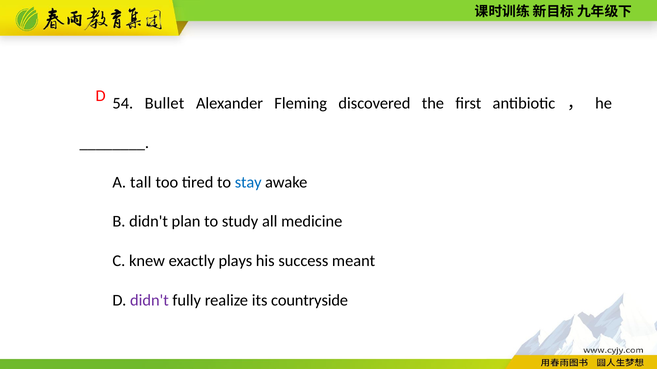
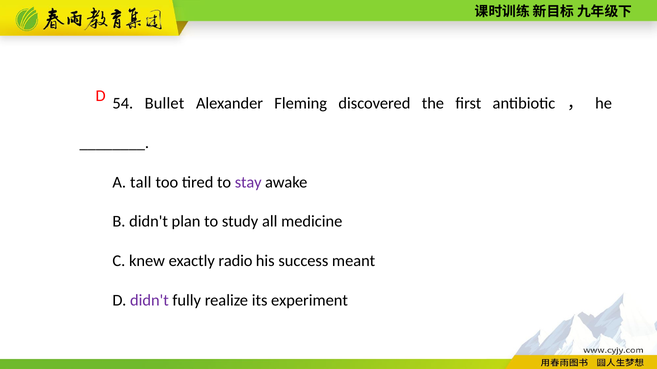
stay colour: blue -> purple
plays: plays -> radio
countryside: countryside -> experiment
